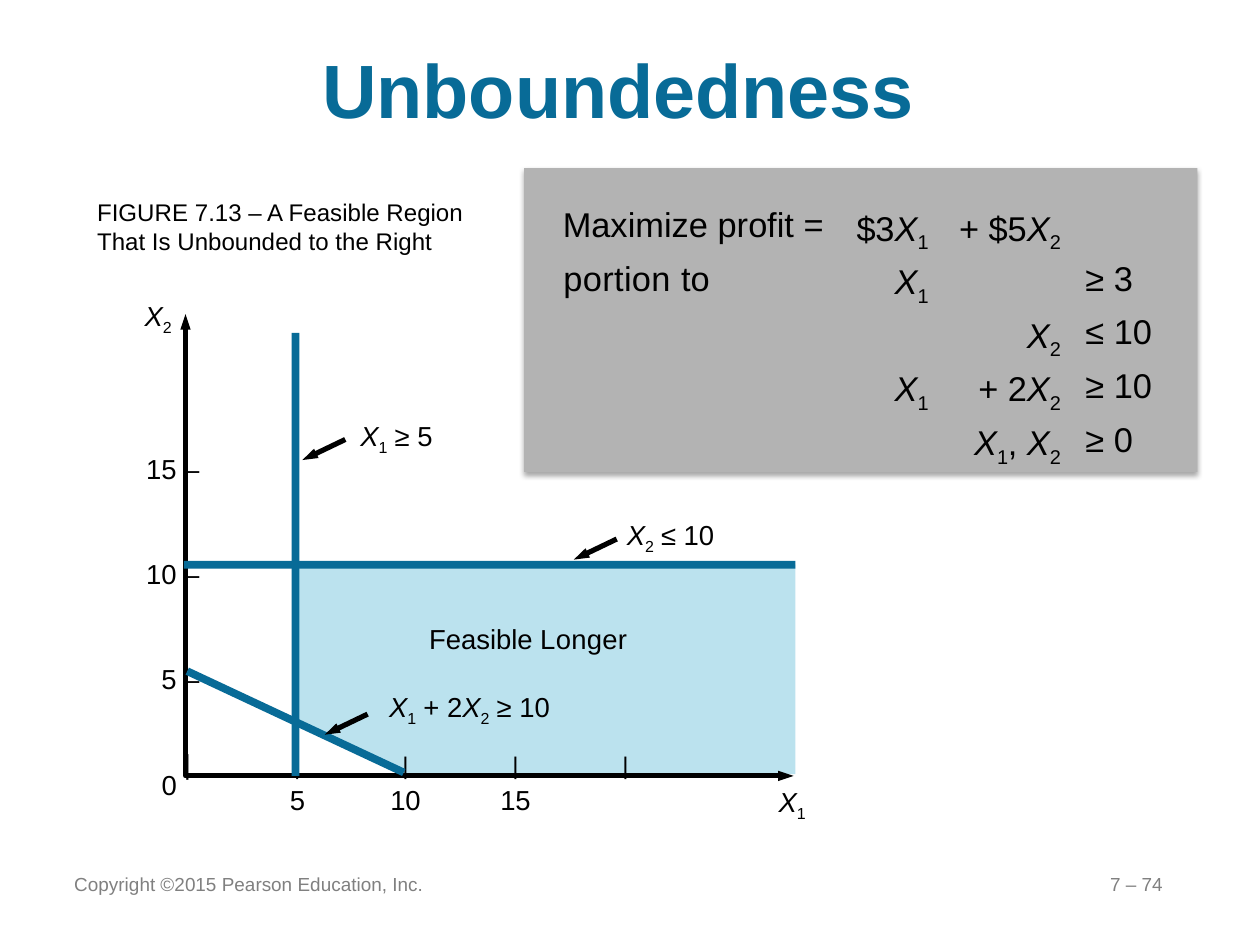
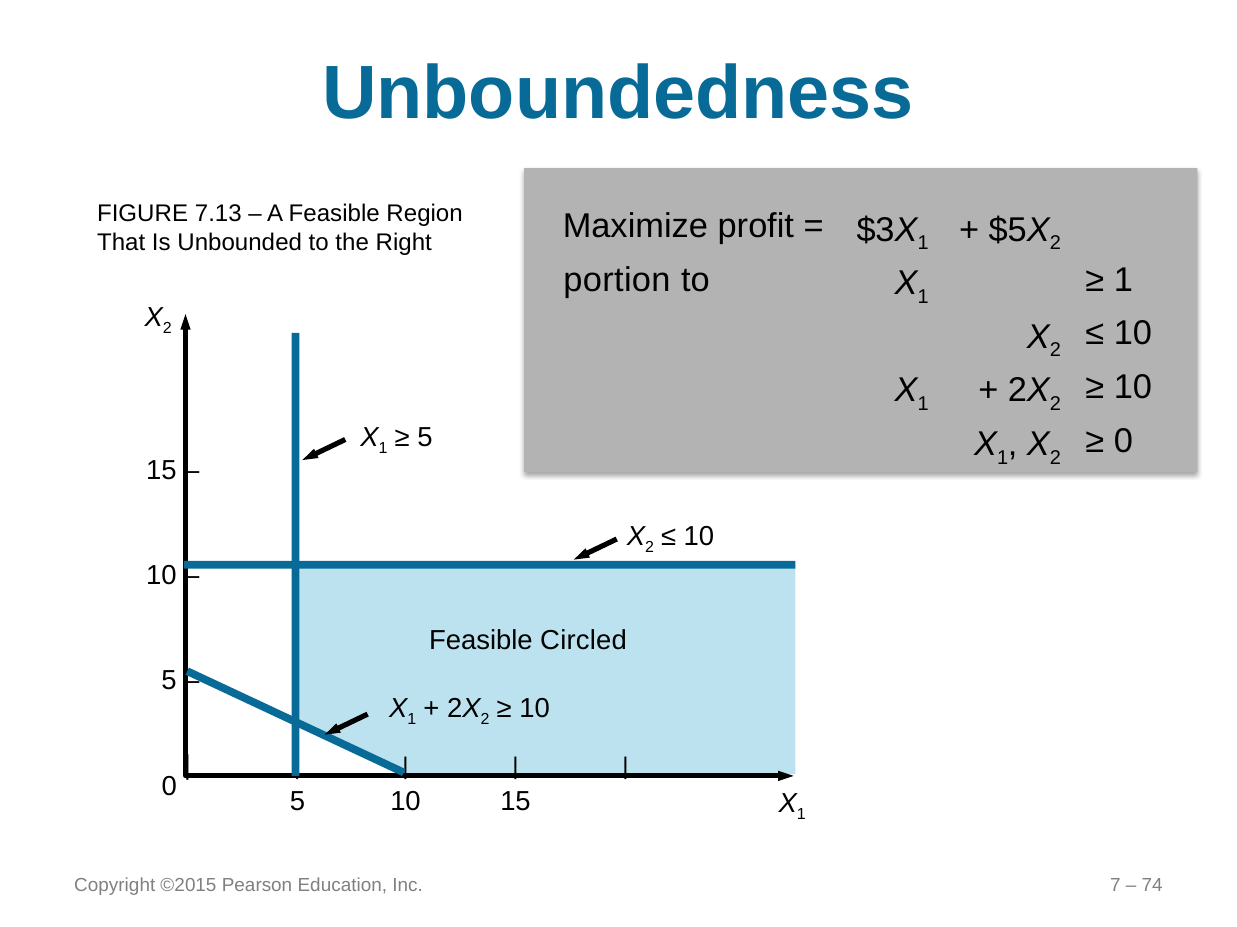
3 at (1123, 280): 3 -> 1
Longer: Longer -> Circled
